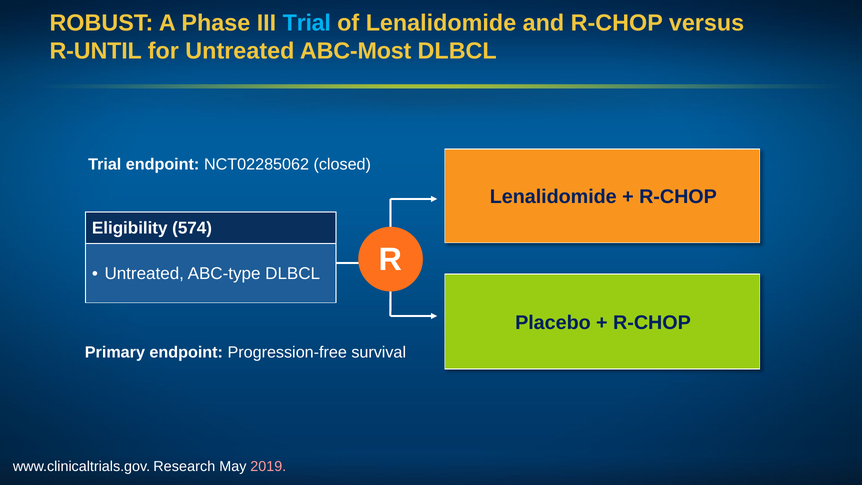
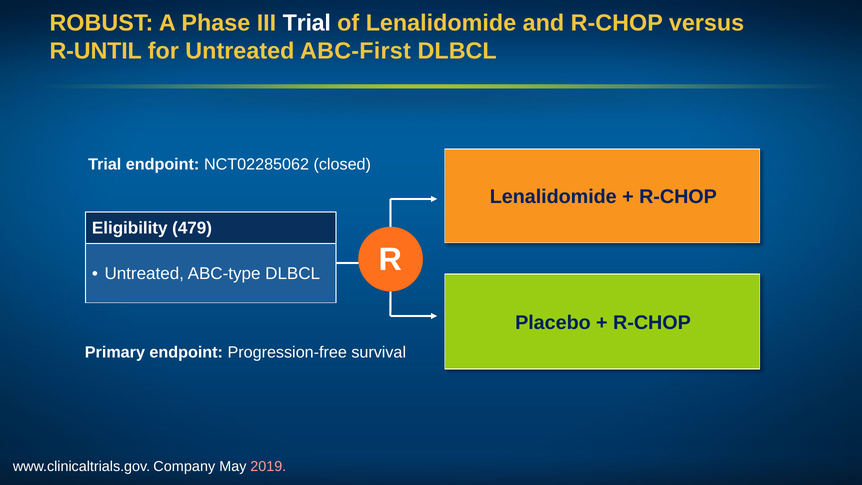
Trial at (307, 23) colour: light blue -> white
ABC-Most: ABC-Most -> ABC-First
574: 574 -> 479
Research: Research -> Company
